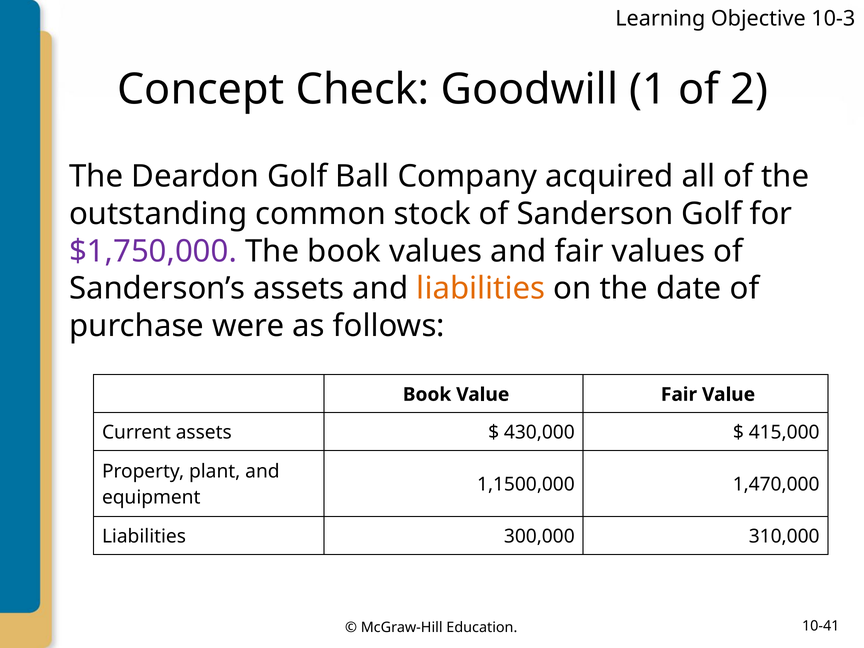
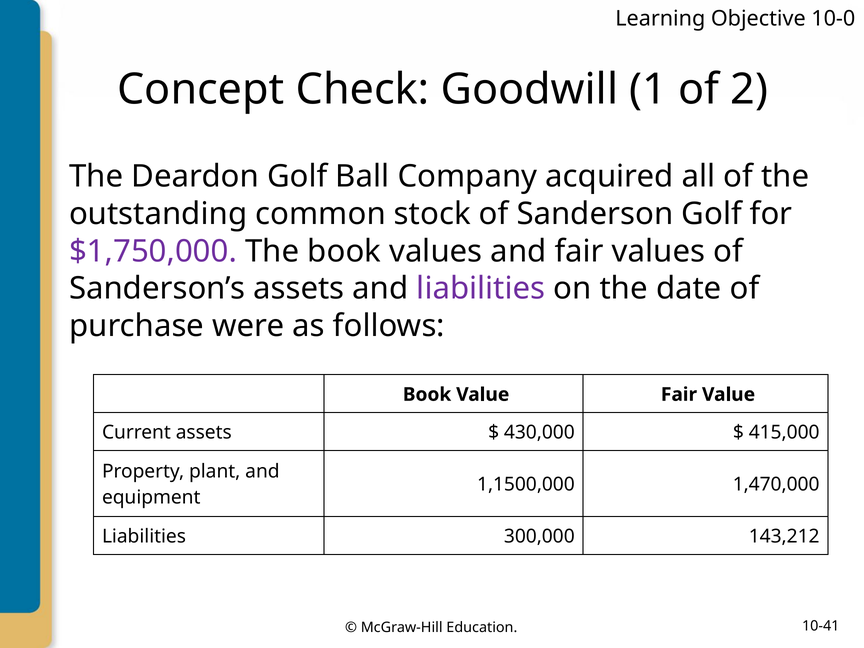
10-3: 10-3 -> 10-0
liabilities at (481, 289) colour: orange -> purple
310,000: 310,000 -> 143,212
